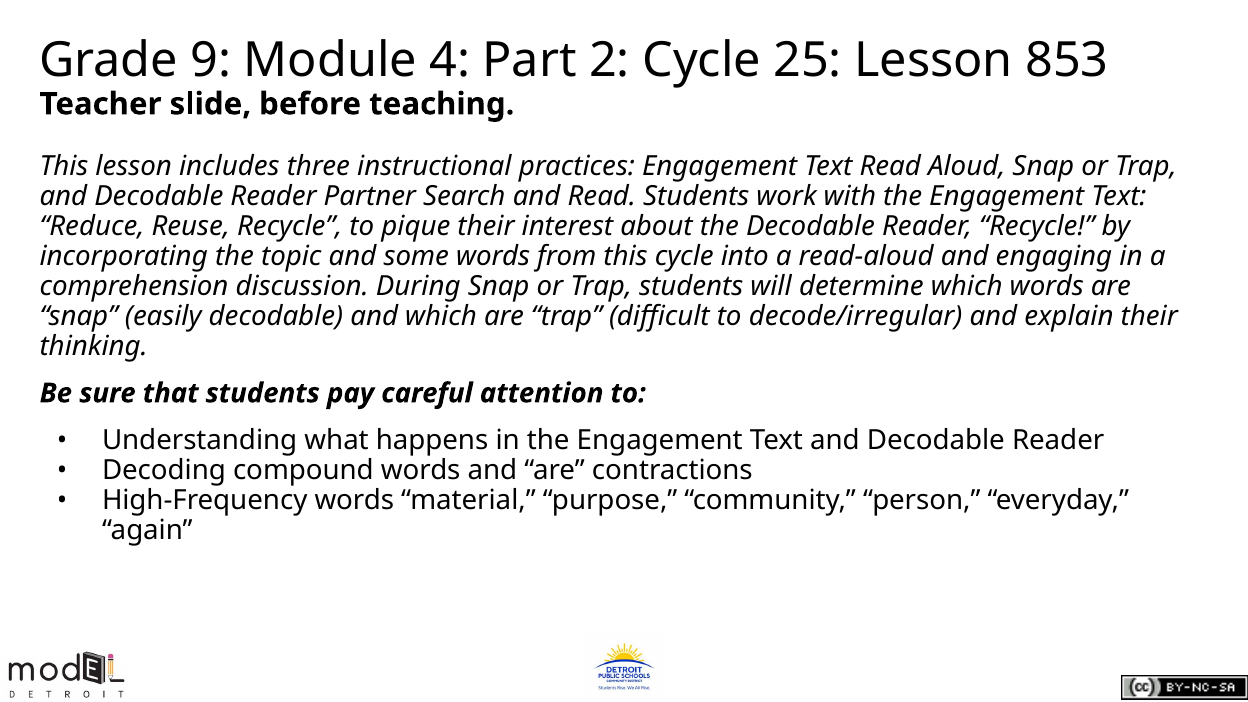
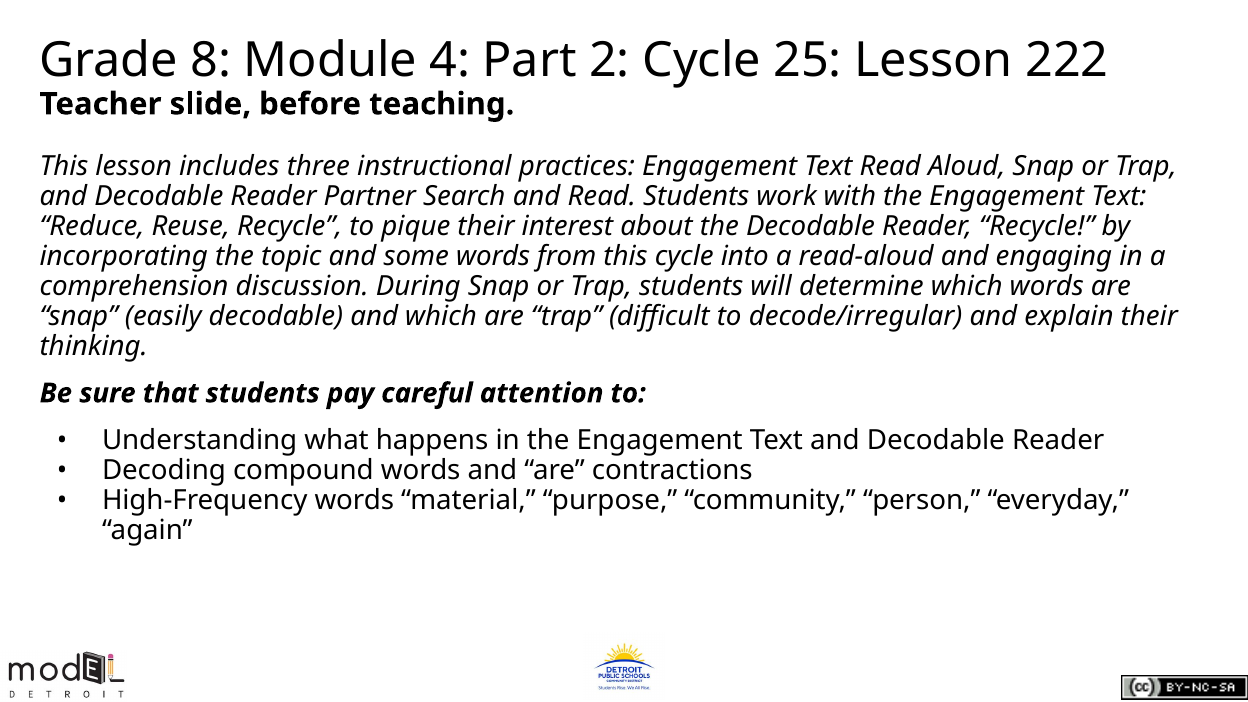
9: 9 -> 8
853: 853 -> 222
